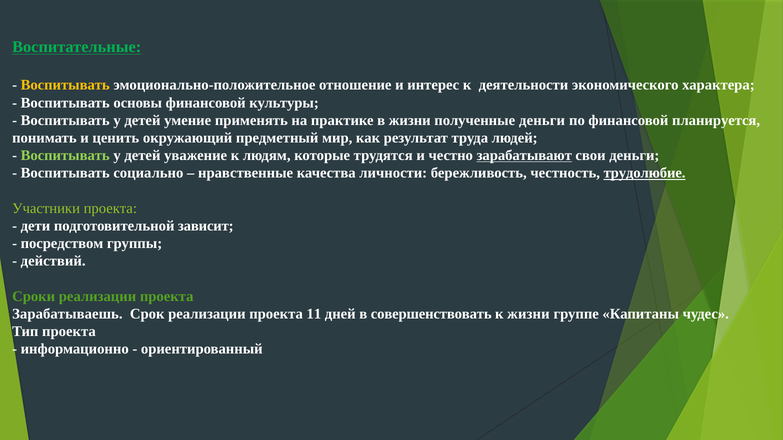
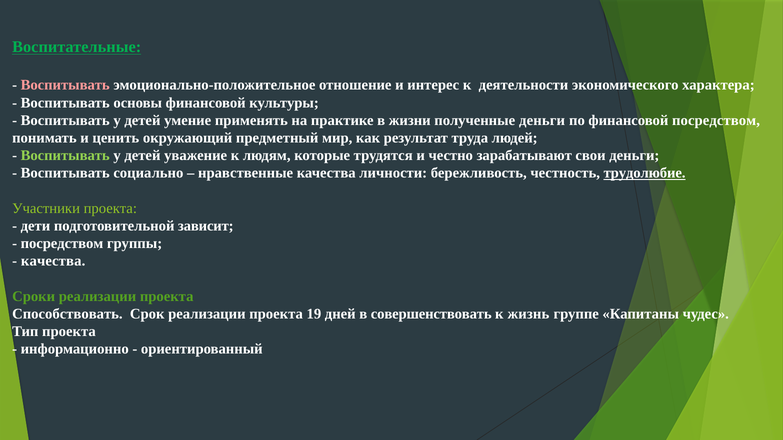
Воспитывать at (65, 85) colour: yellow -> pink
финансовой планируется: планируется -> посредством
зарабатывают underline: present -> none
действий at (53, 261): действий -> качества
Зарабатываешь: Зарабатываешь -> Способствовать
11: 11 -> 19
к жизни: жизни -> жизнь
